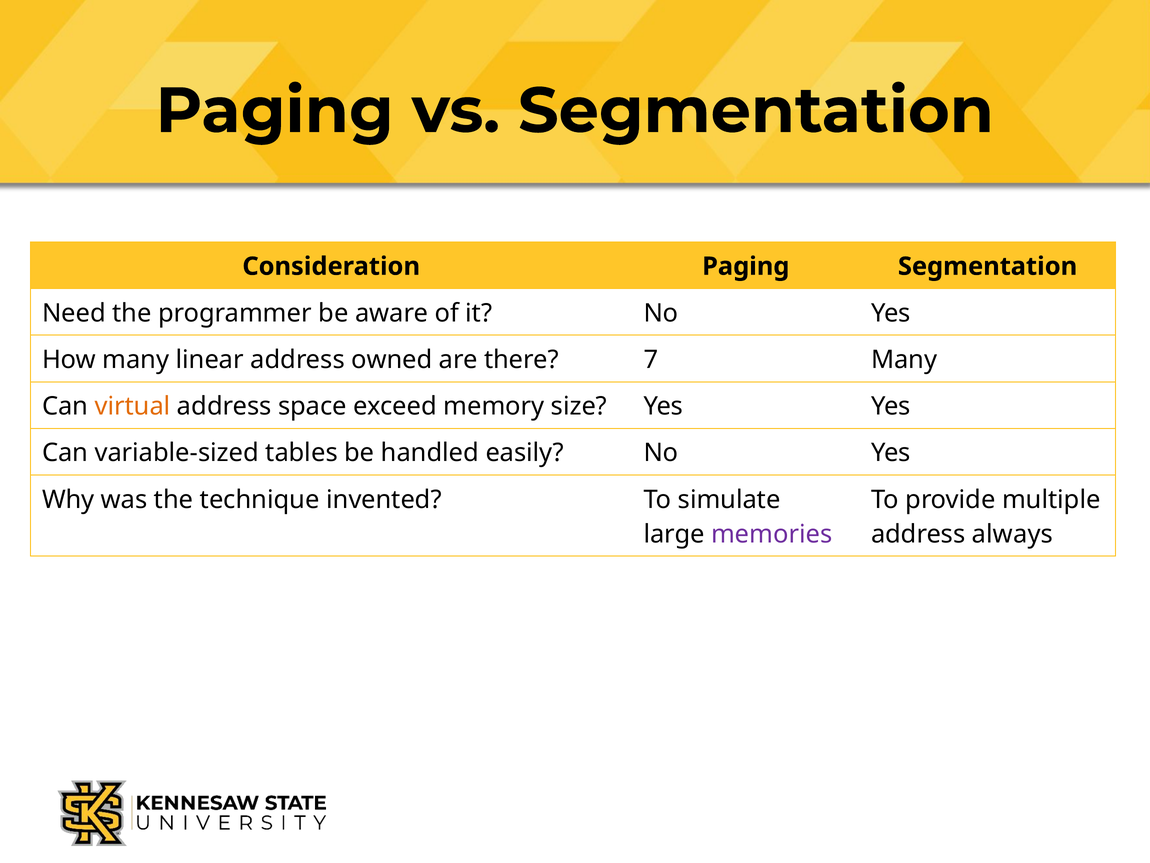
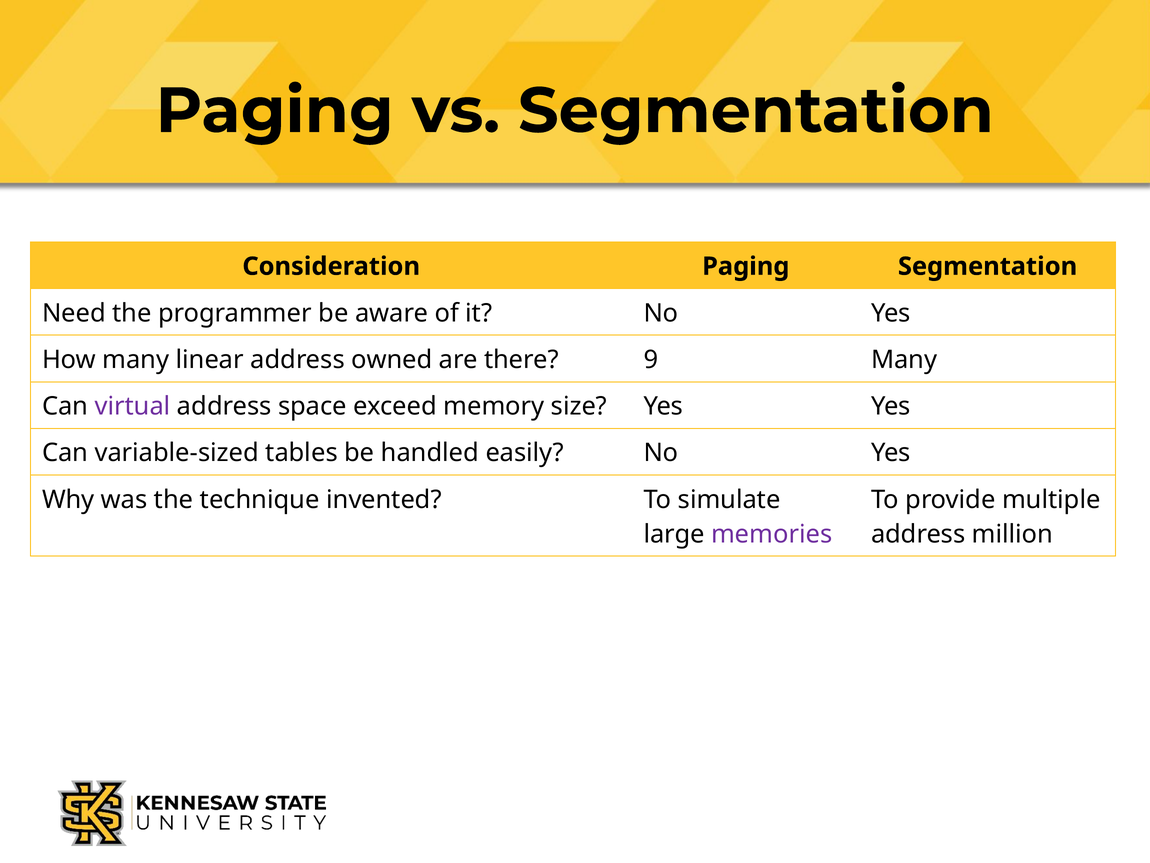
7: 7 -> 9
virtual colour: orange -> purple
always: always -> million
